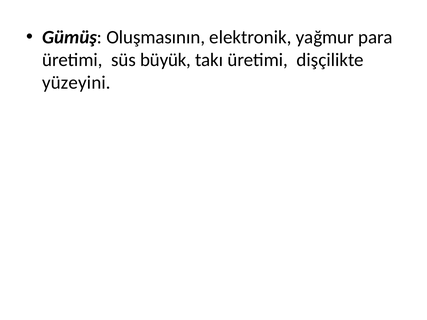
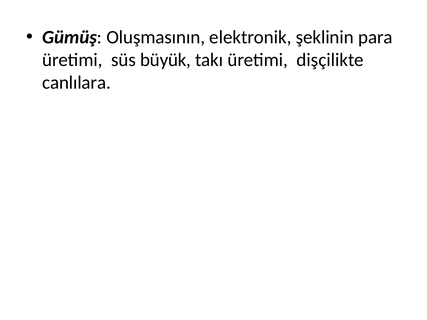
yağmur: yağmur -> şeklinin
yüzeyini: yüzeyini -> canlılara
